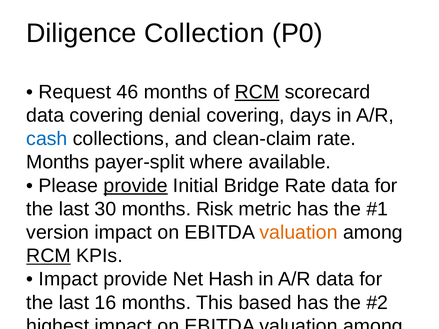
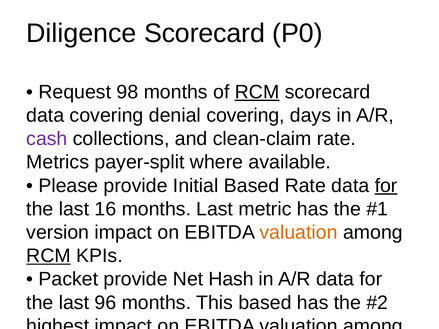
Diligence Collection: Collection -> Scorecard
46: 46 -> 98
cash at (47, 139) colour: blue -> purple
Months at (58, 162): Months -> Metrics
provide at (136, 186) underline: present -> none
Initial Bridge: Bridge -> Based
for at (386, 186) underline: none -> present
30: 30 -> 16
months Risk: Risk -> Last
Impact at (68, 279): Impact -> Packet
16: 16 -> 96
